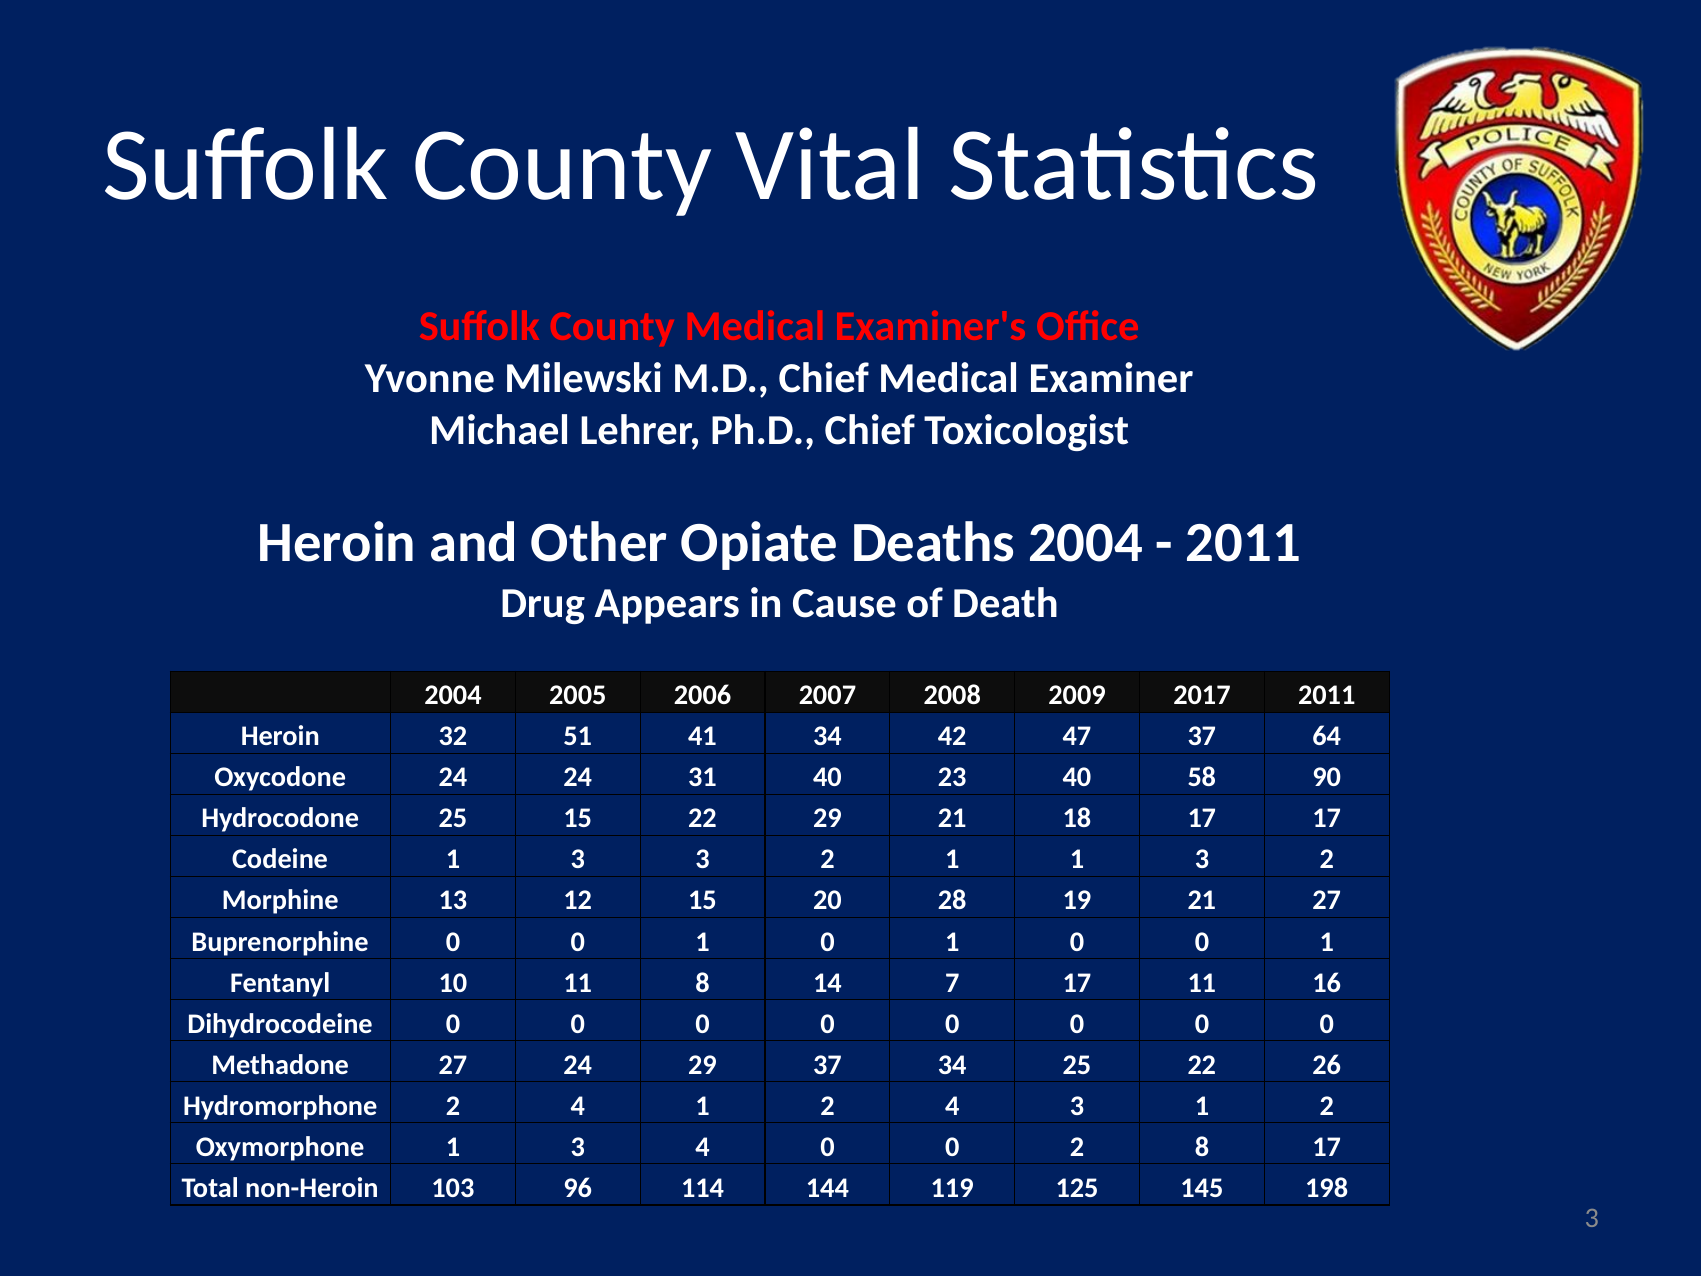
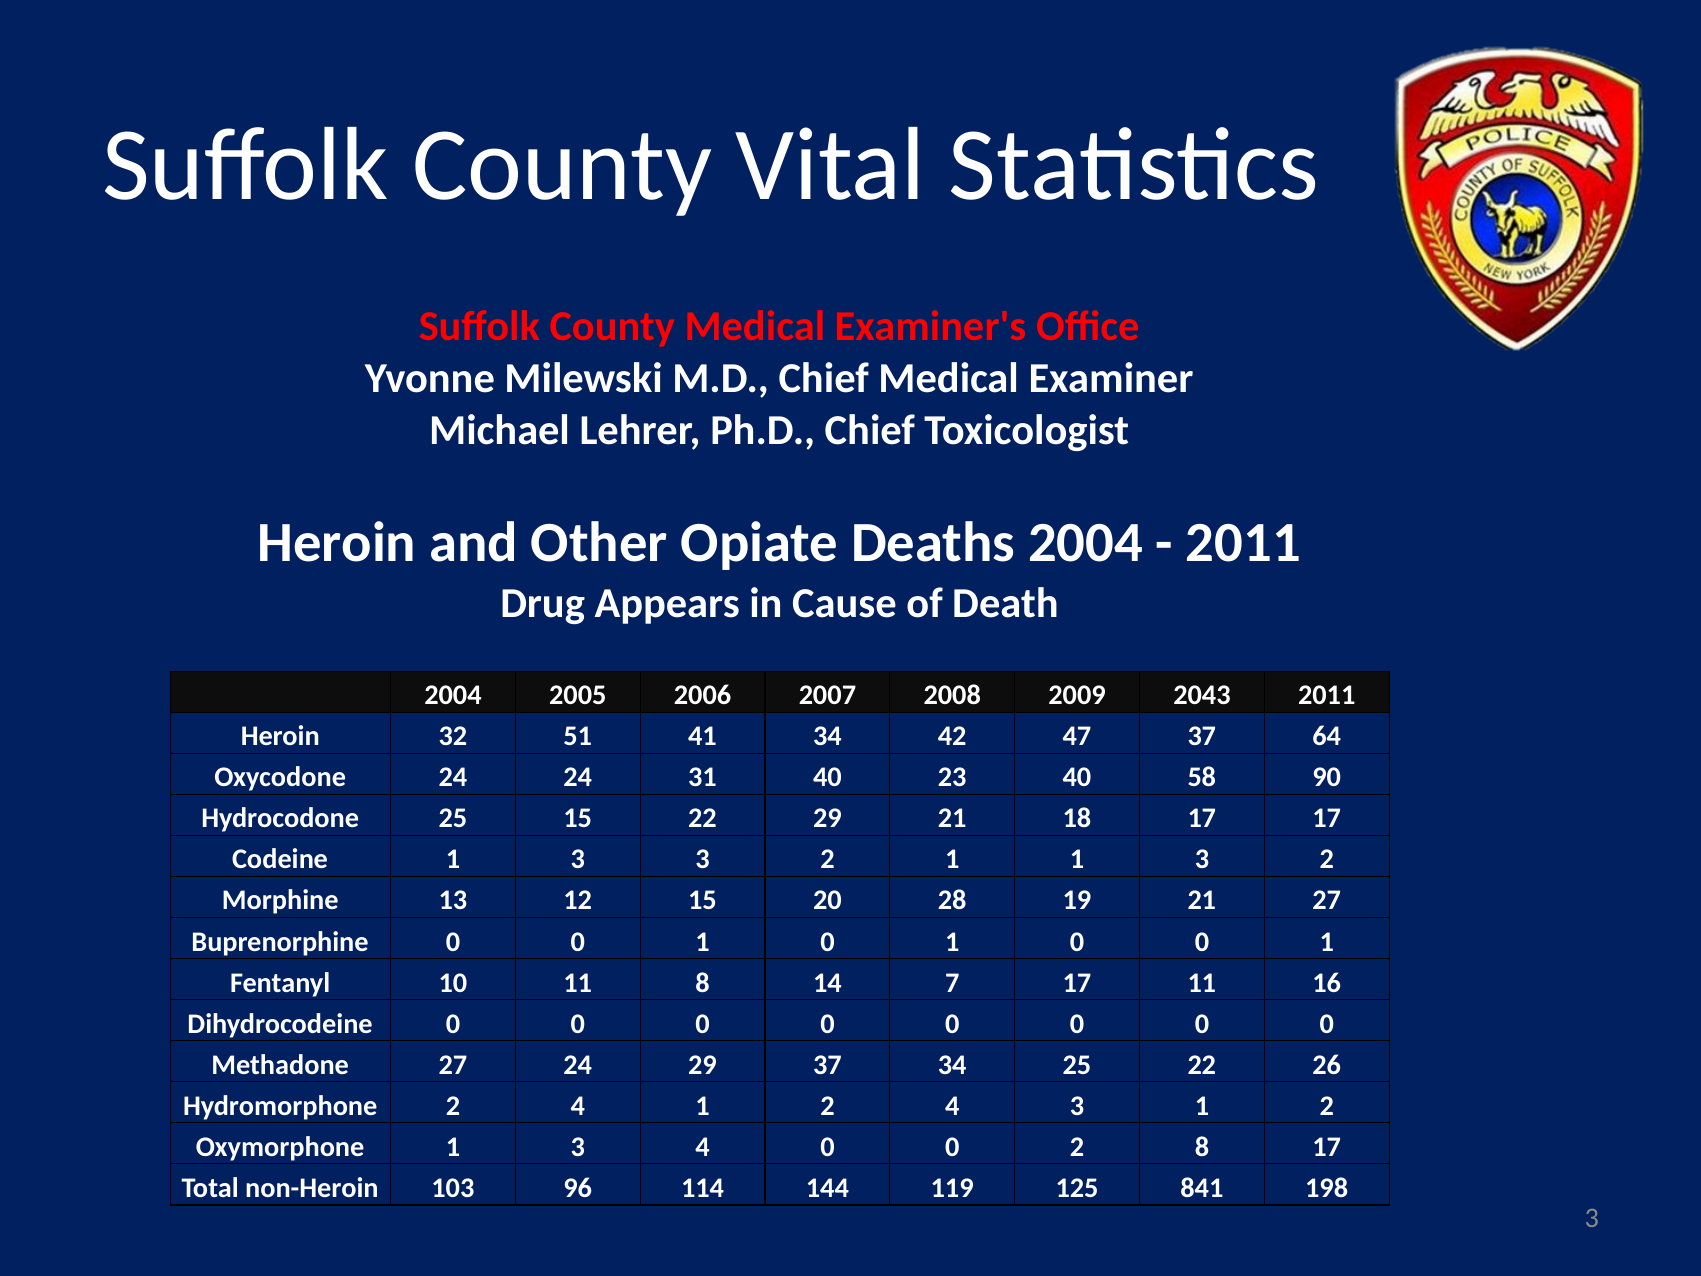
2017: 2017 -> 2043
145: 145 -> 841
